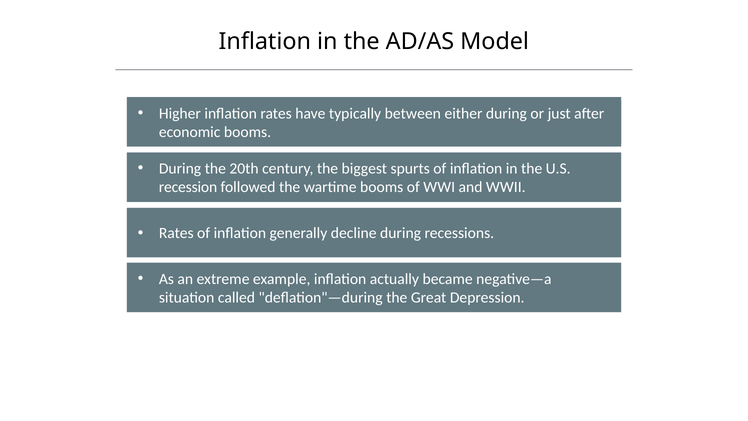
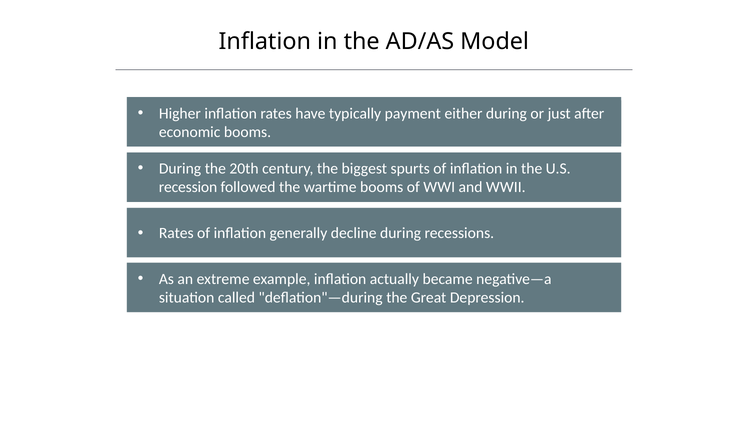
between: between -> payment
